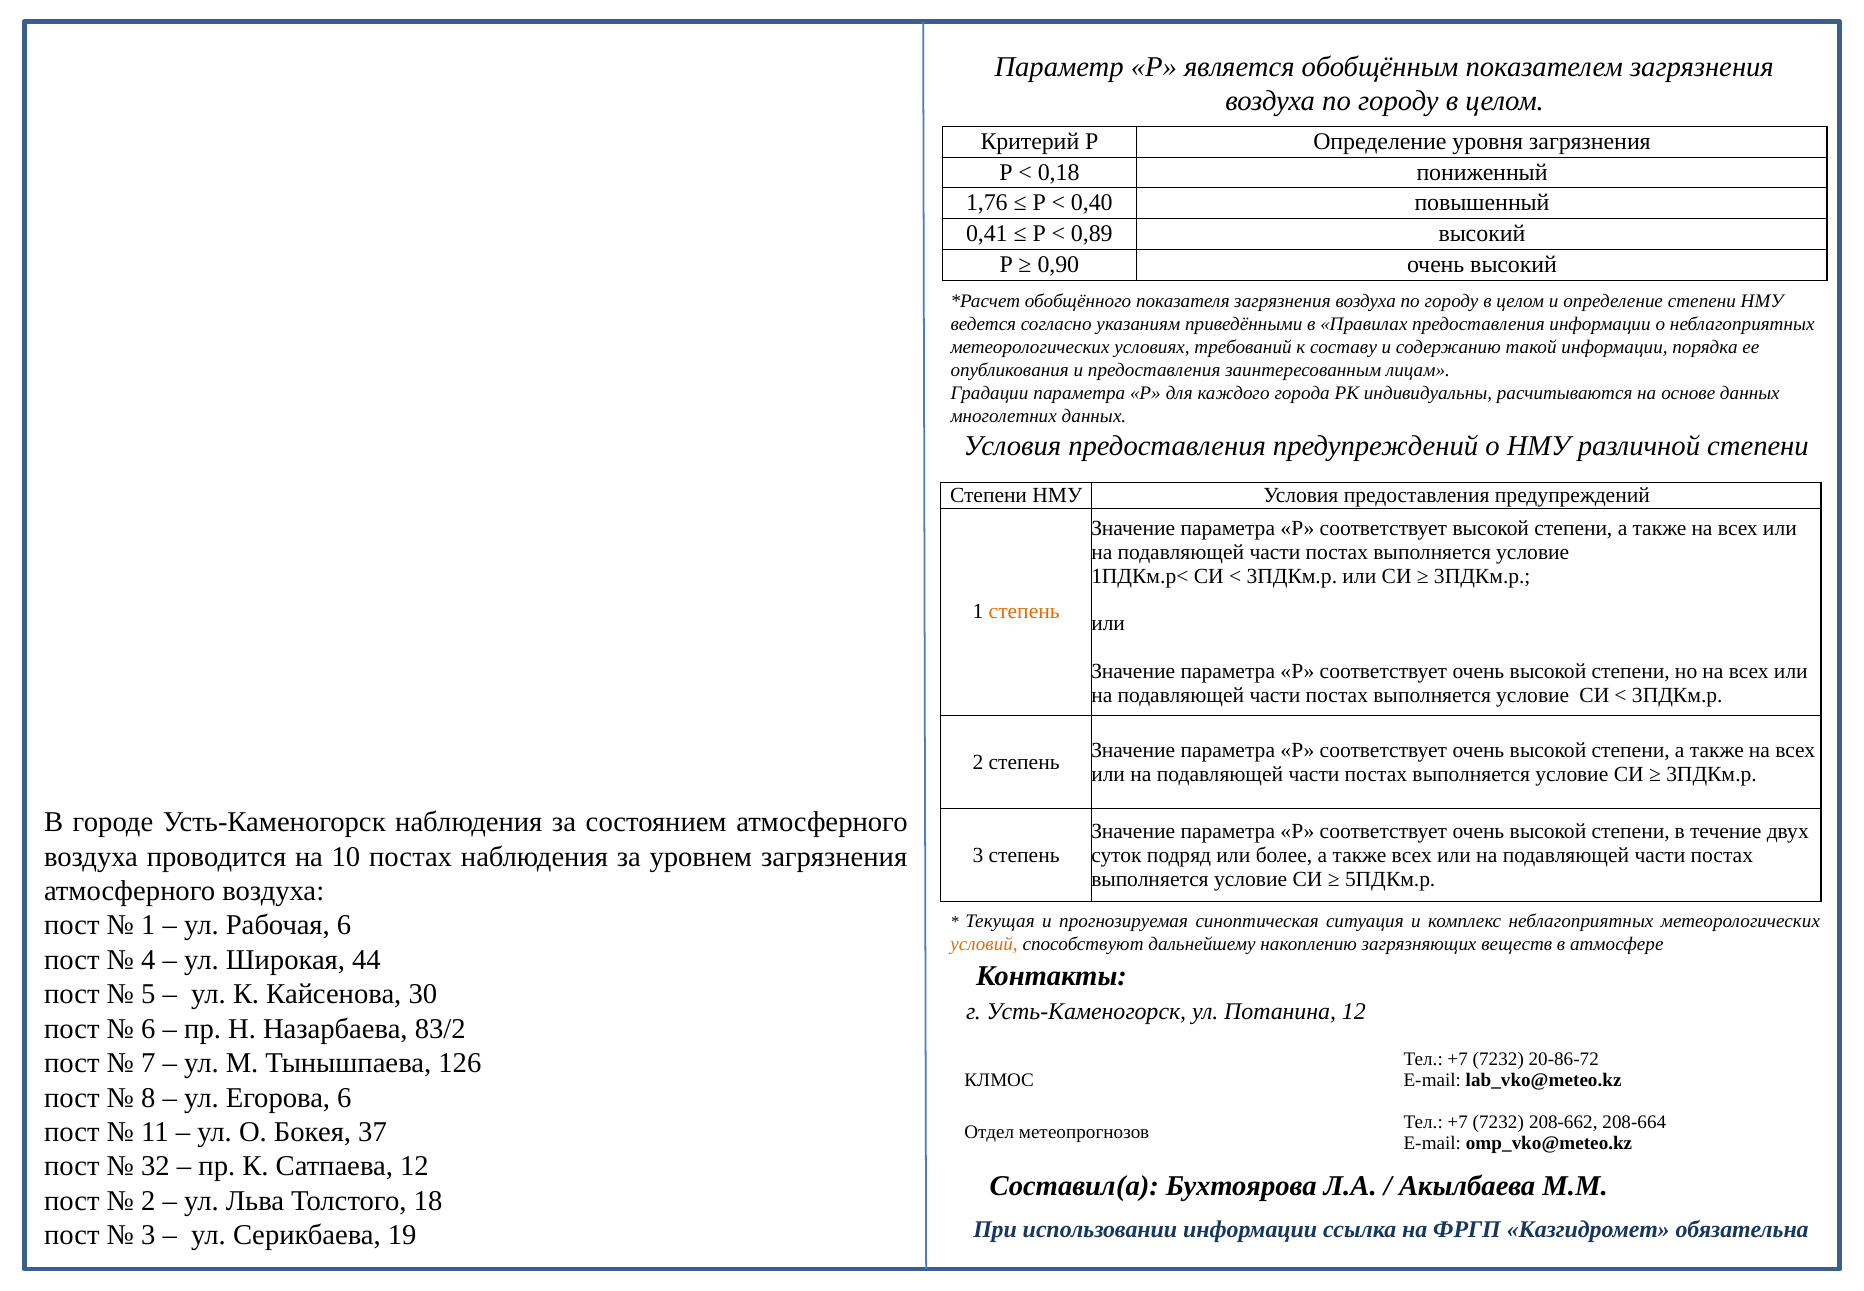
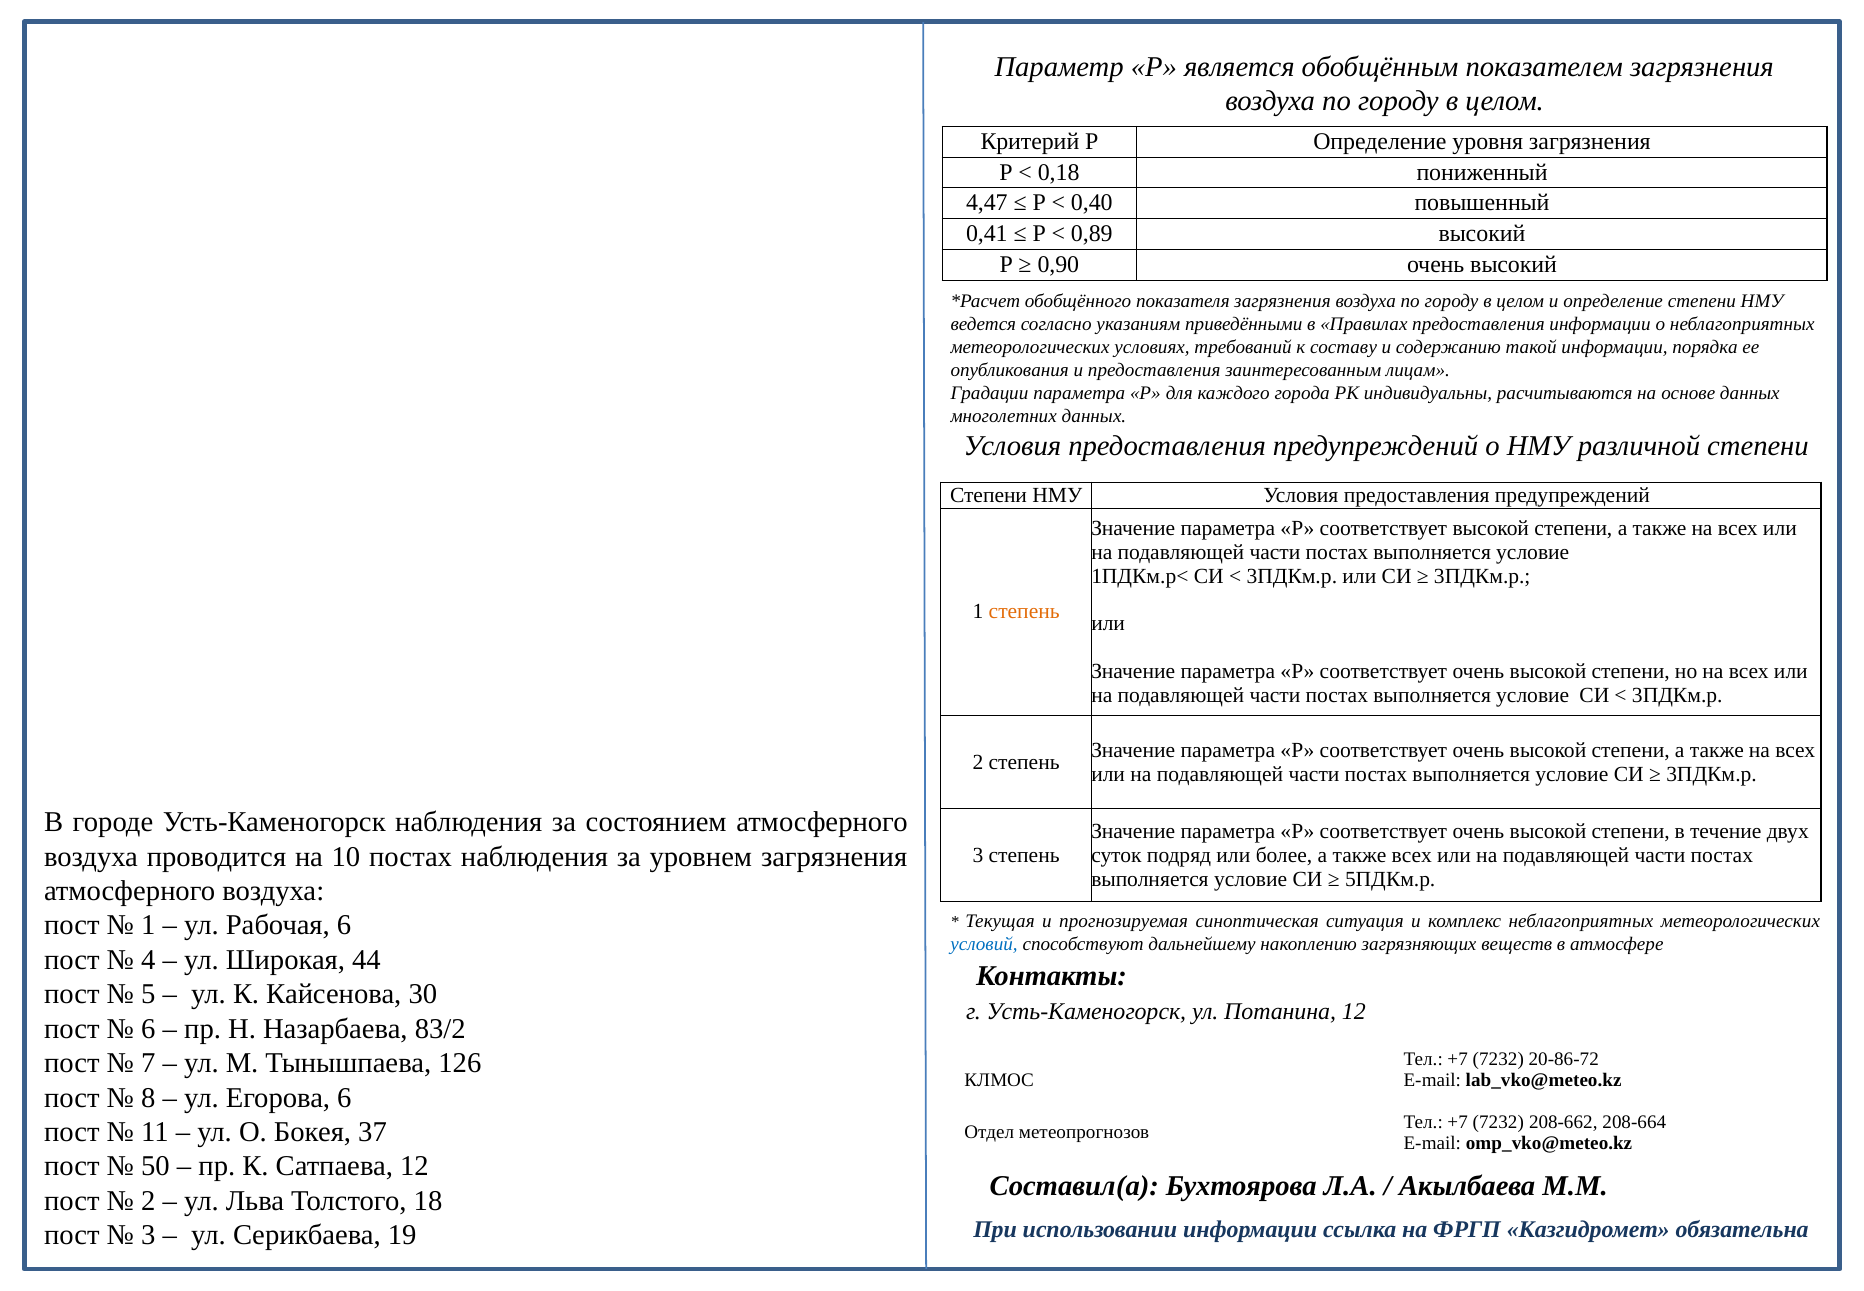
1,76: 1,76 -> 4,47
условий colour: orange -> blue
32: 32 -> 50
